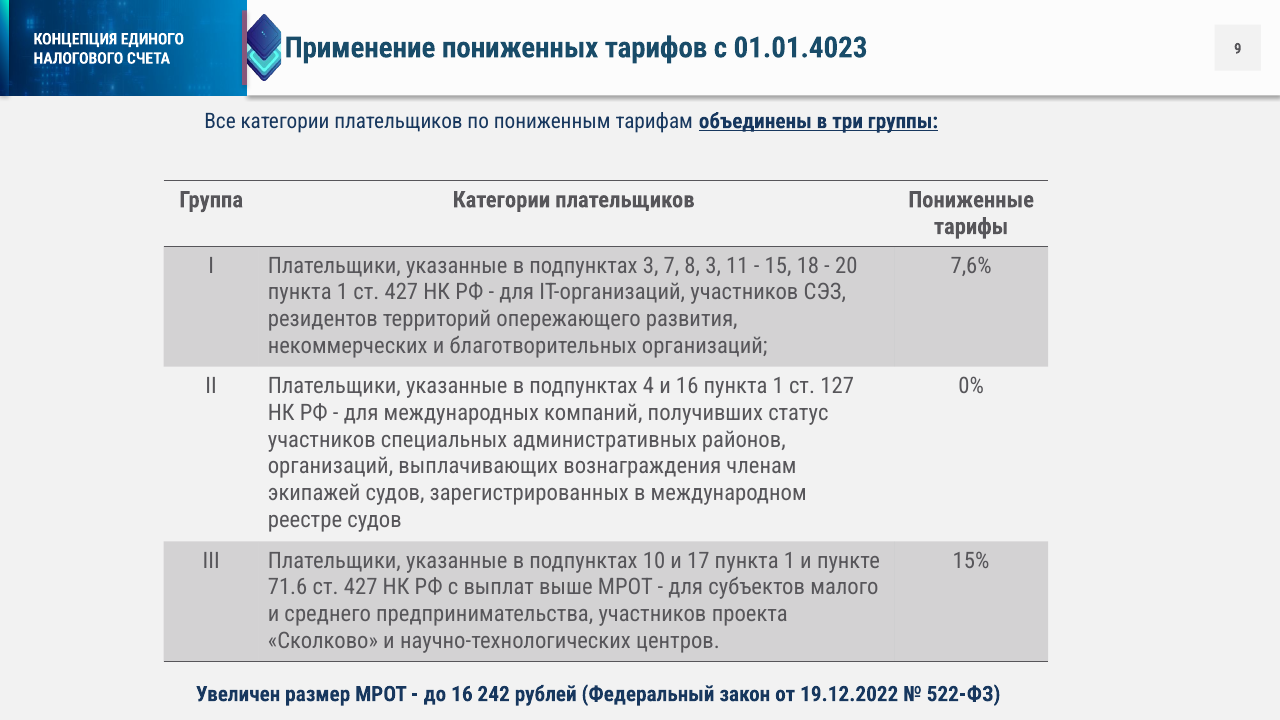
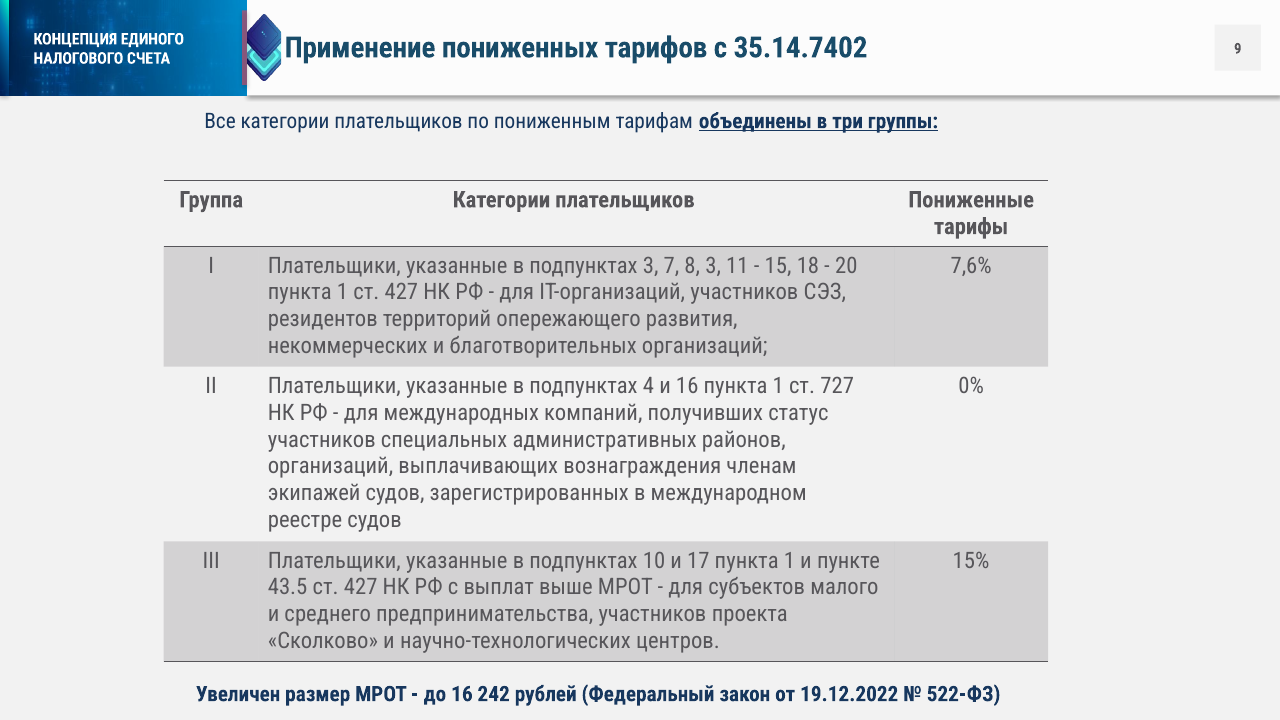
01.01.4023: 01.01.4023 -> 35.14.7402
127: 127 -> 727
71.6: 71.6 -> 43.5
